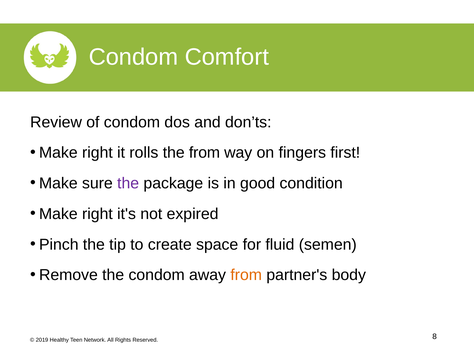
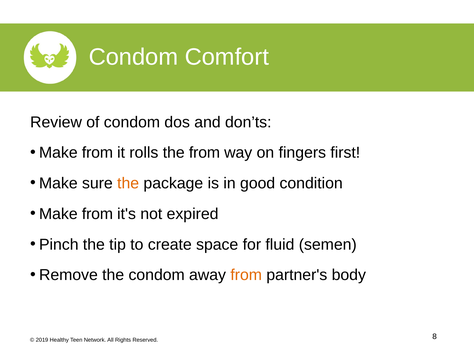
right at (97, 153): right -> from
the at (128, 184) colour: purple -> orange
right at (97, 214): right -> from
